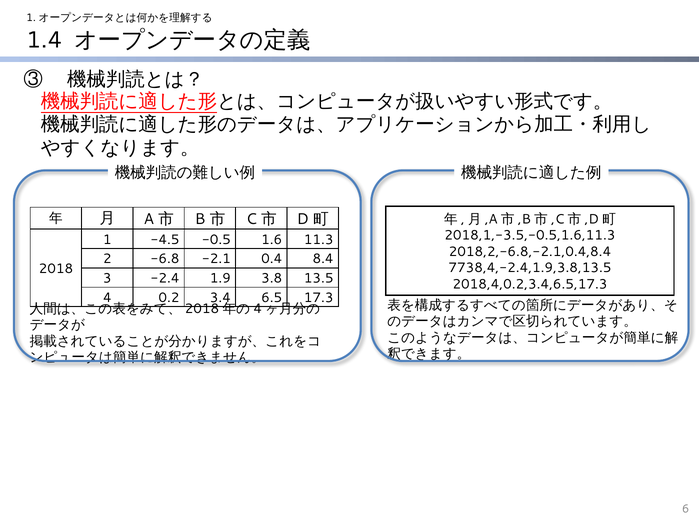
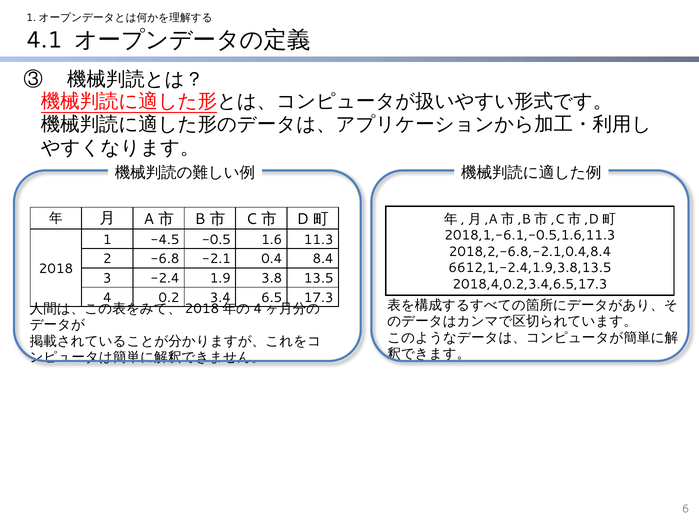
1.4: 1.4 -> 4.1
2018,1,-3.5,-0.5,1.6,11.3: 2018,1,-3.5,-0.5,1.6,11.3 -> 2018,1,-6.1,-0.5,1.6,11.3
7738,4,-2.4,1.9,3.8,13.5: 7738,4,-2.4,1.9,3.8,13.5 -> 6612,1,-2.4,1.9,3.8,13.5
